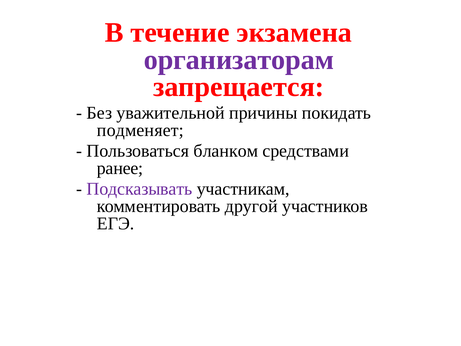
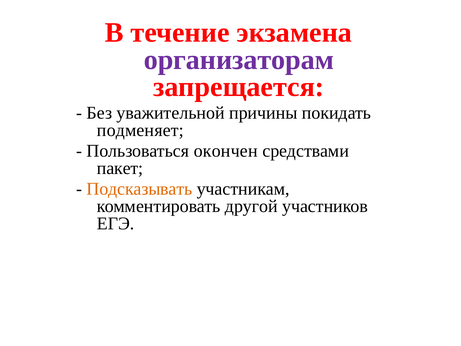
бланком: бланком -> окончен
ранее: ранее -> пакет
Подсказывать colour: purple -> orange
